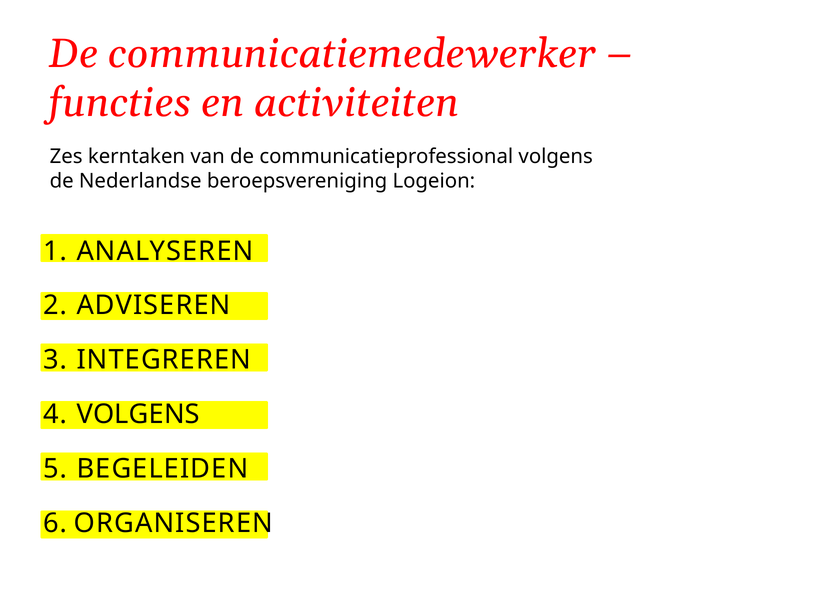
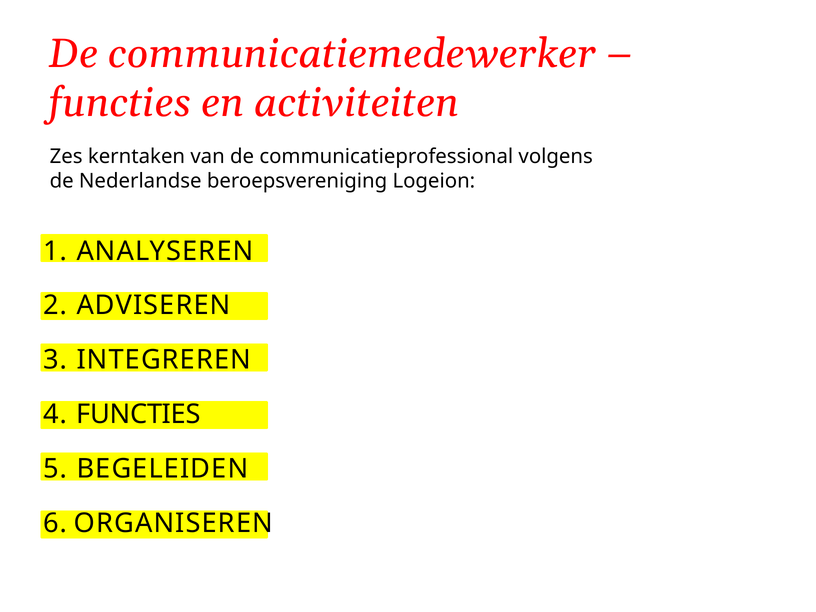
4 VOLGENS: VOLGENS -> FUNCTIES
